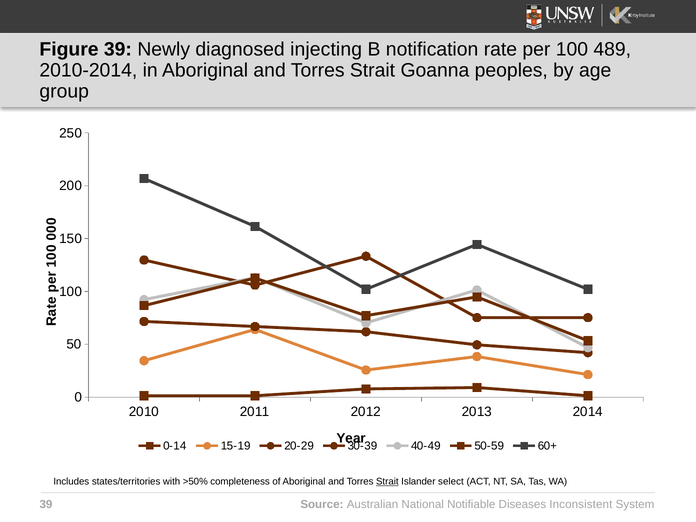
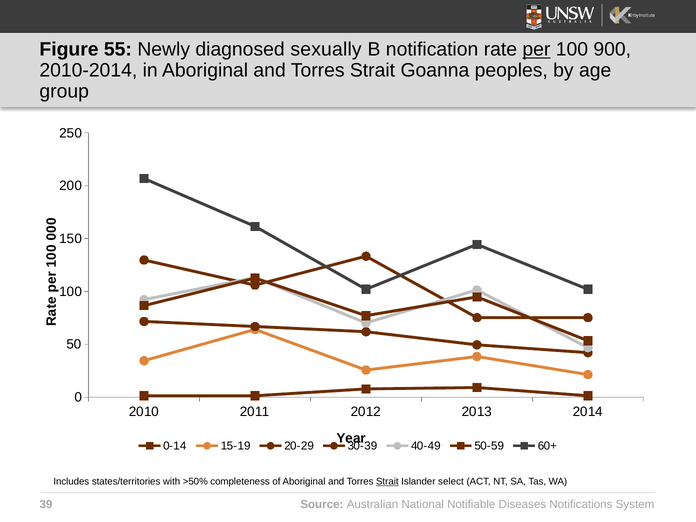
Figure 39: 39 -> 55
injecting: injecting -> sexually
per underline: none -> present
489: 489 -> 900
Inconsistent: Inconsistent -> Notifications
